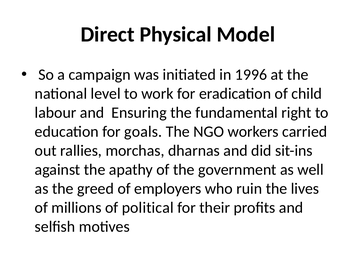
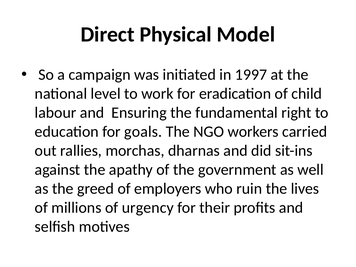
1996: 1996 -> 1997
political: political -> urgency
